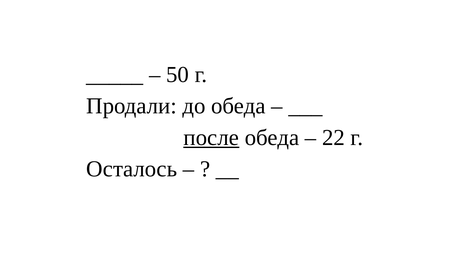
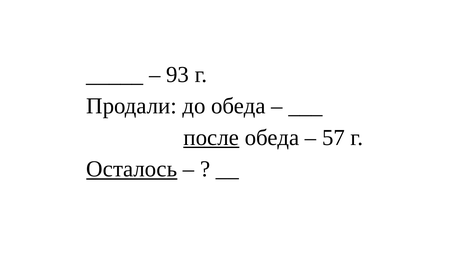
50: 50 -> 93
22: 22 -> 57
Осталось underline: none -> present
